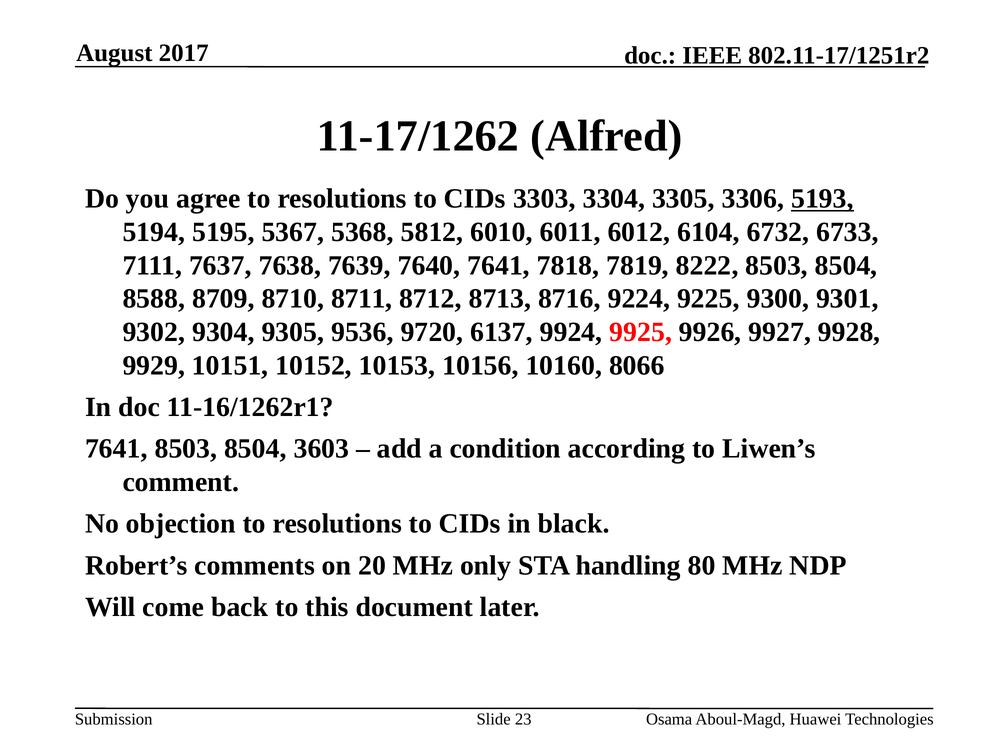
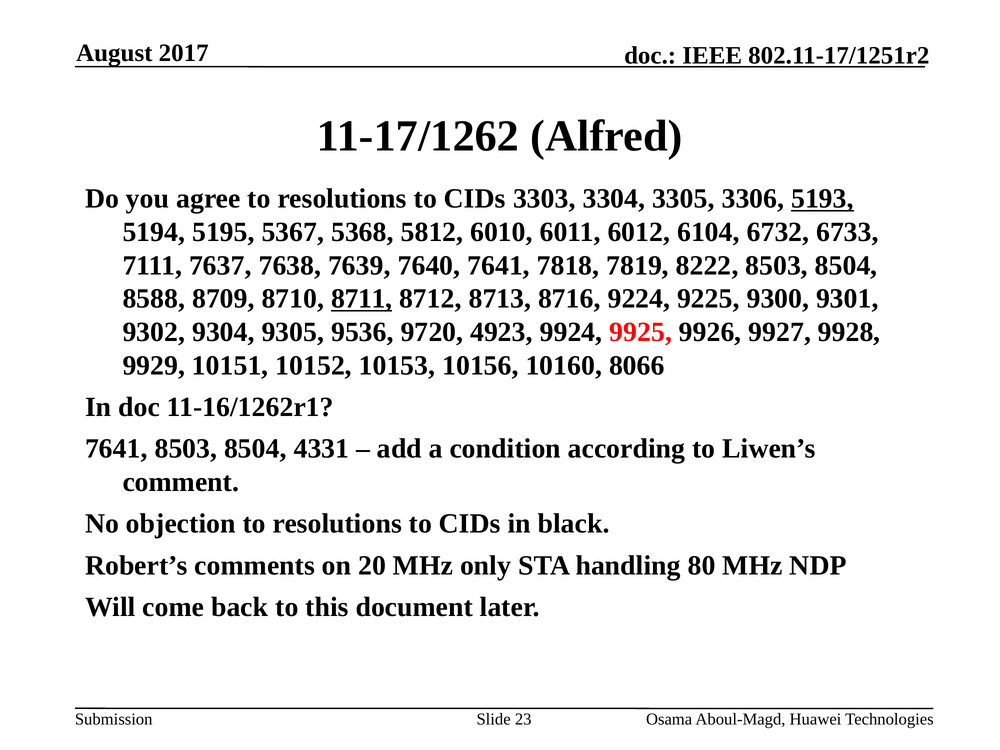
8711 underline: none -> present
6137: 6137 -> 4923
3603: 3603 -> 4331
